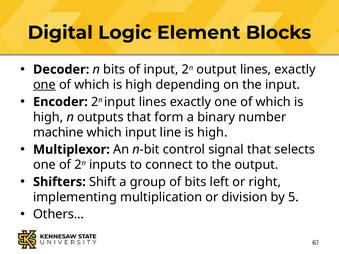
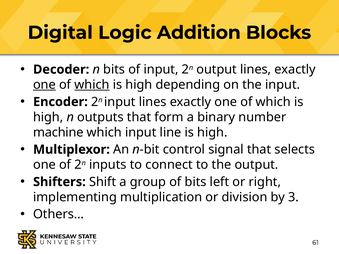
Element: Element -> Addition
which at (92, 85) underline: none -> present
5: 5 -> 3
